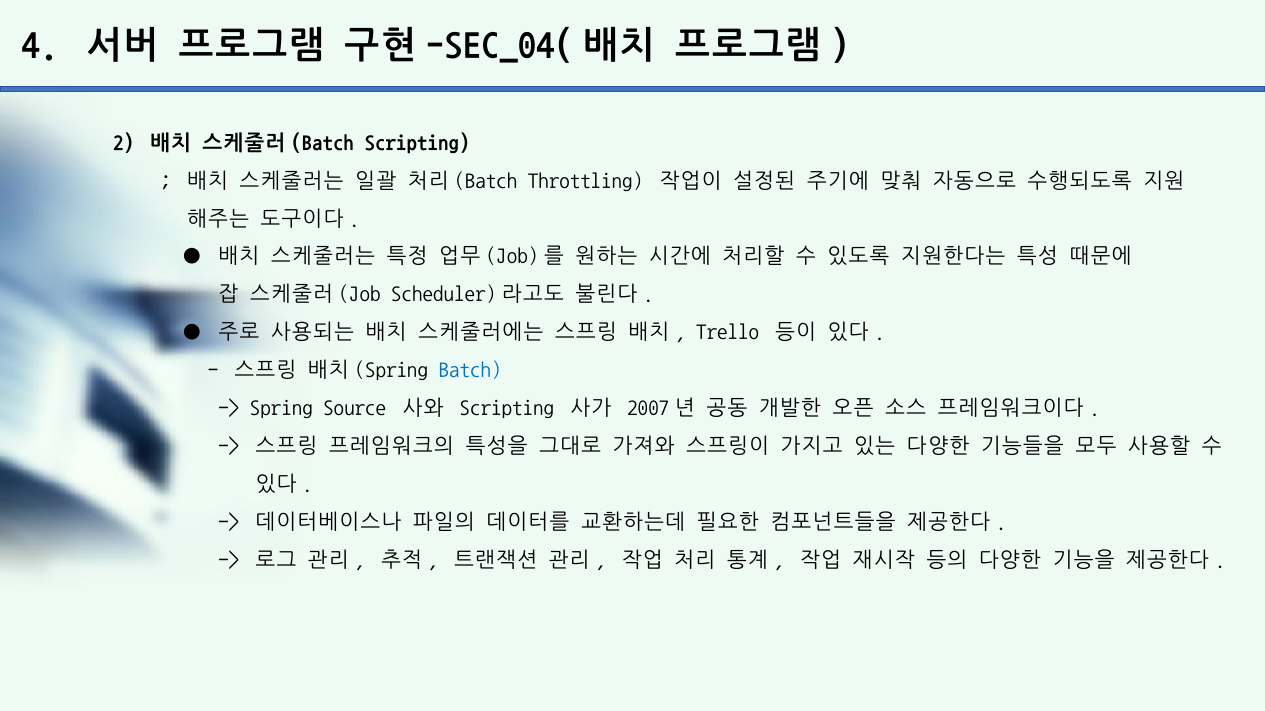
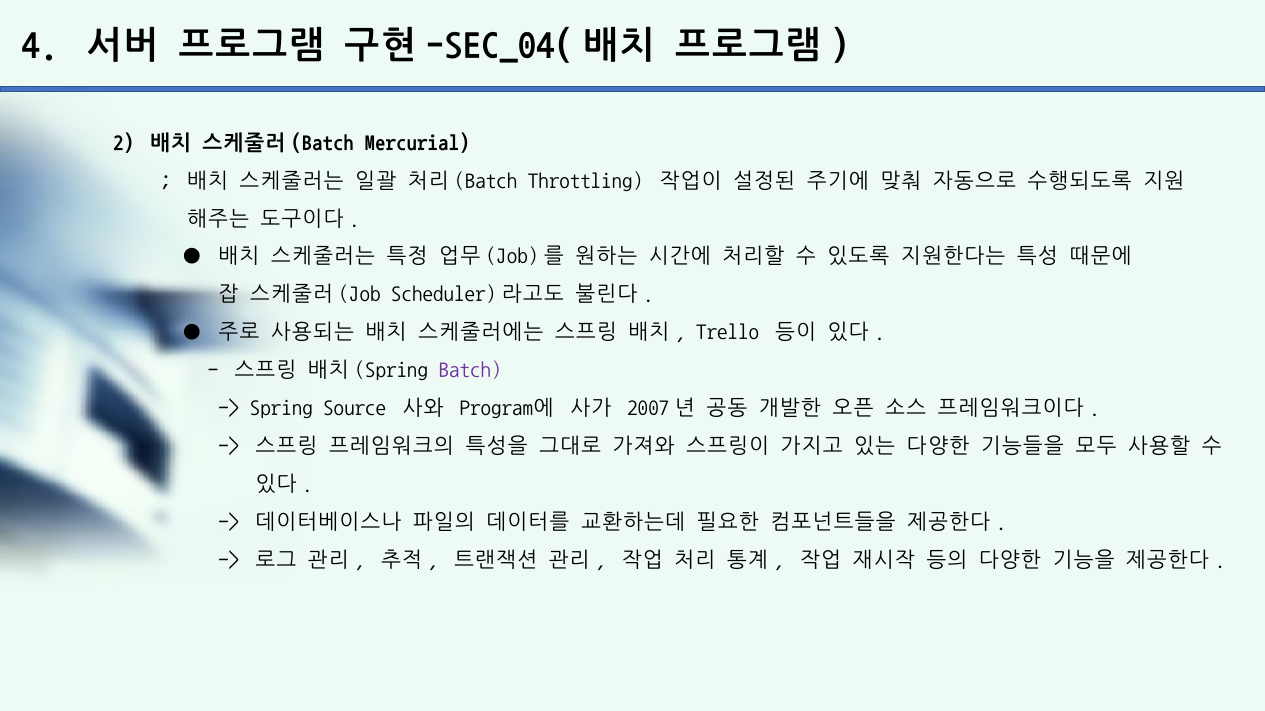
Scripting at (417, 142): Scripting -> Mercurial
Batch colour: blue -> purple
Scripting at (507, 408): Scripting -> Program에
